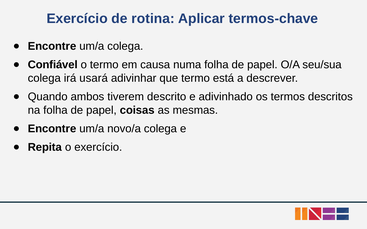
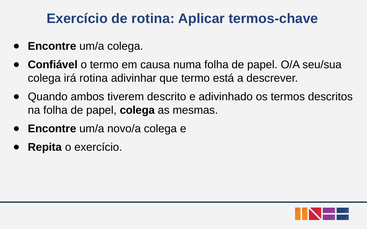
irá usará: usará -> rotina
papel coisas: coisas -> colega
